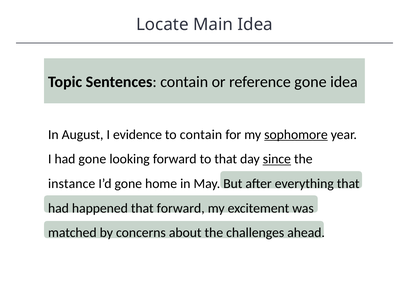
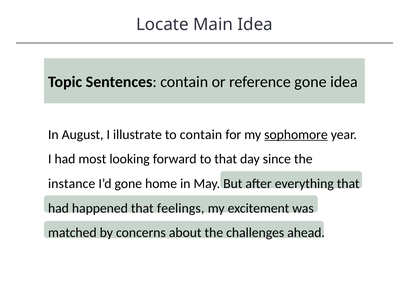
evidence: evidence -> illustrate
had gone: gone -> most
since underline: present -> none
that forward: forward -> feelings
